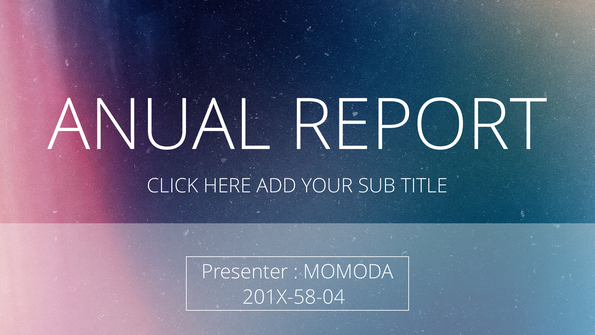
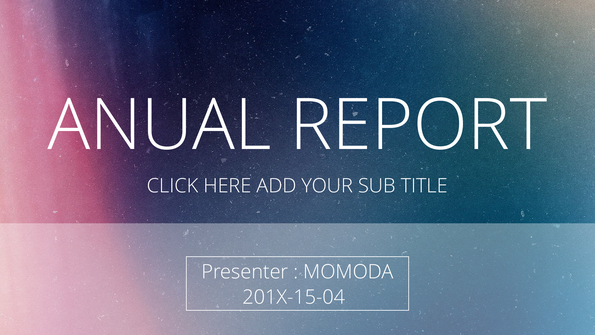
201X-58-04: 201X-58-04 -> 201X-15-04
